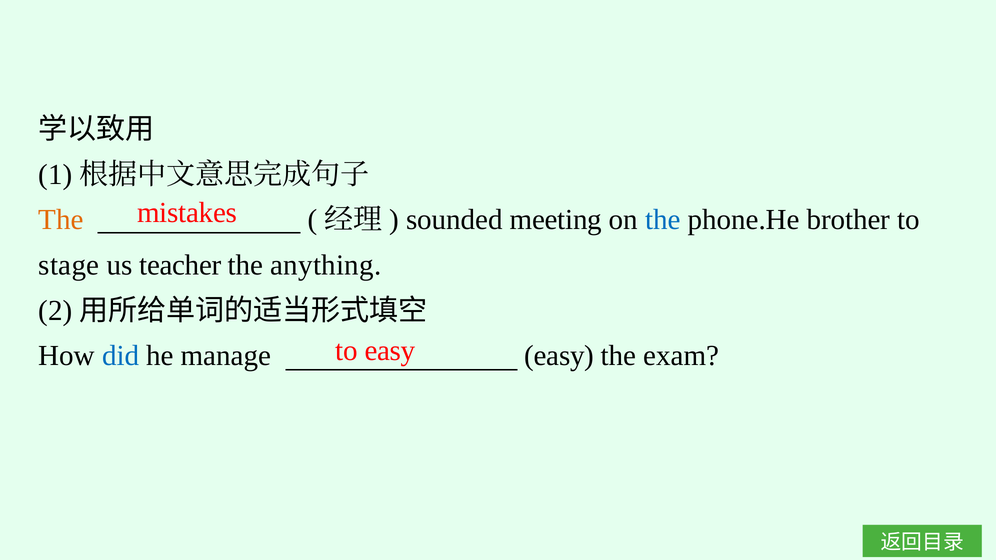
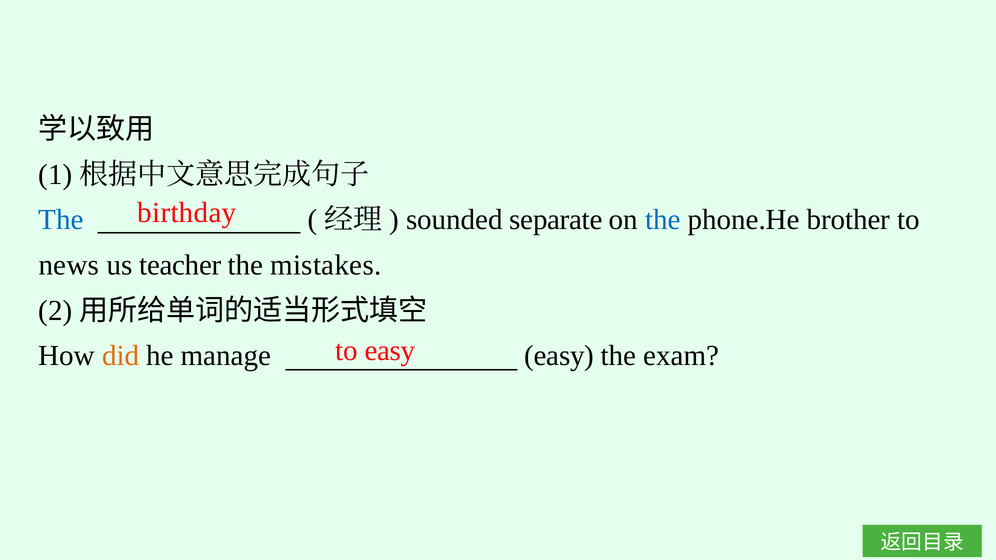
mistakes: mistakes -> birthday
The at (61, 220) colour: orange -> blue
meeting: meeting -> separate
stage: stage -> news
anything: anything -> mistakes
did colour: blue -> orange
